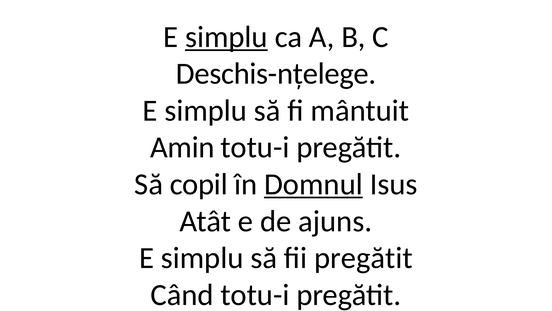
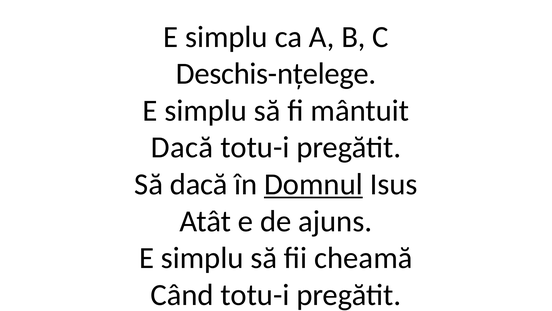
simplu at (226, 37) underline: present -> none
Amin at (182, 147): Amin -> Dacă
Să copil: copil -> dacă
fii pregătit: pregătit -> cheamă
